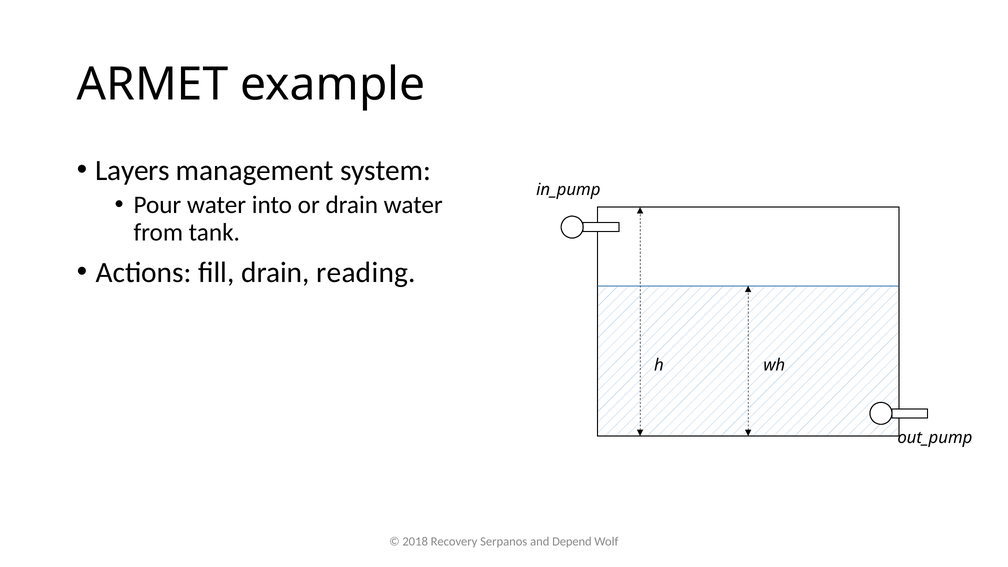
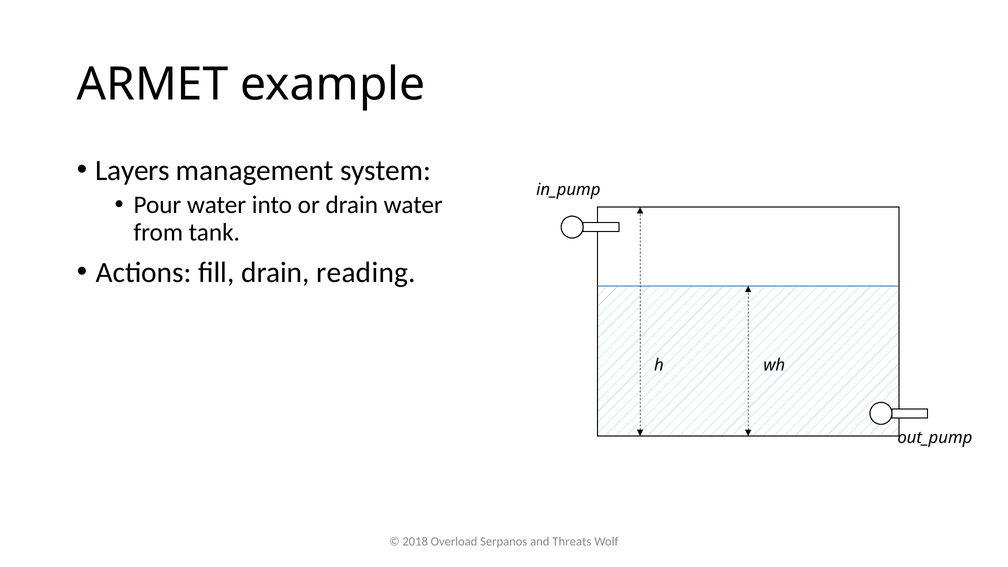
Recovery: Recovery -> Overload
Depend: Depend -> Threats
